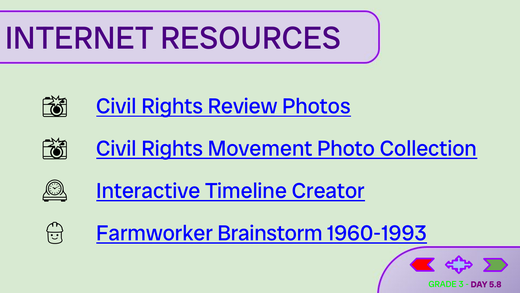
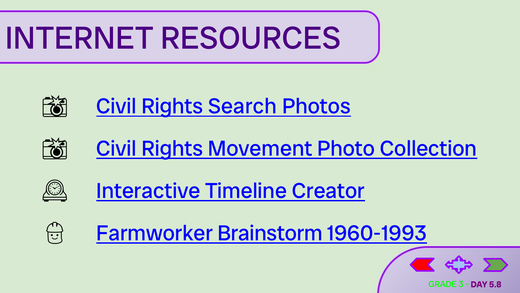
Review: Review -> Search
